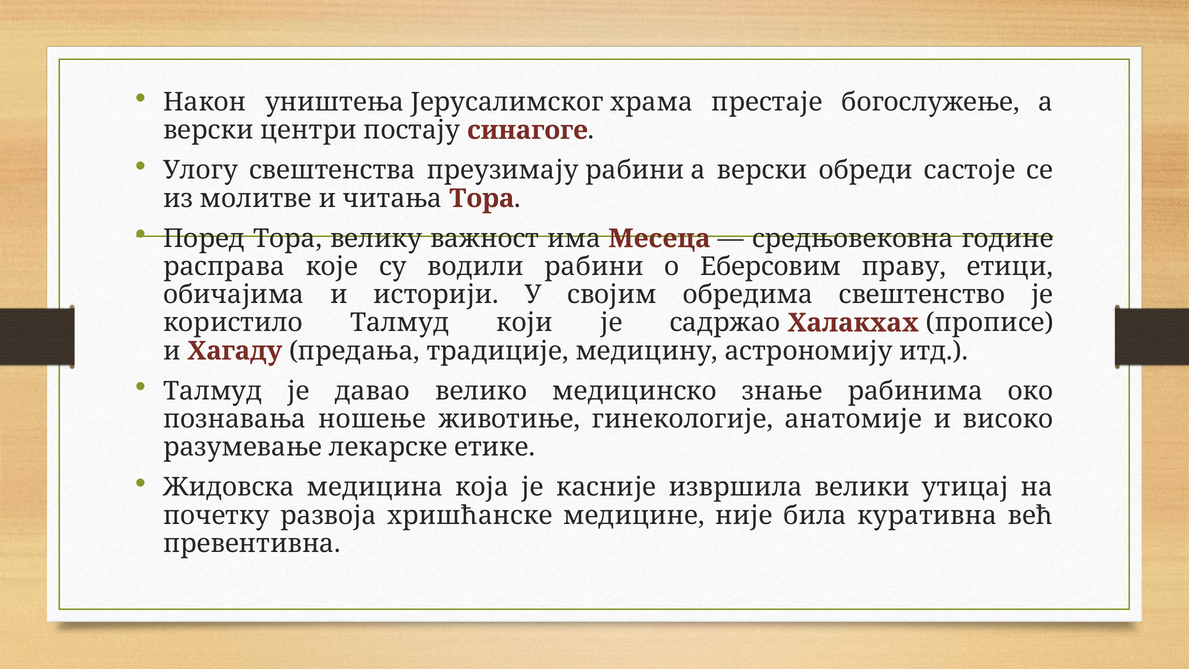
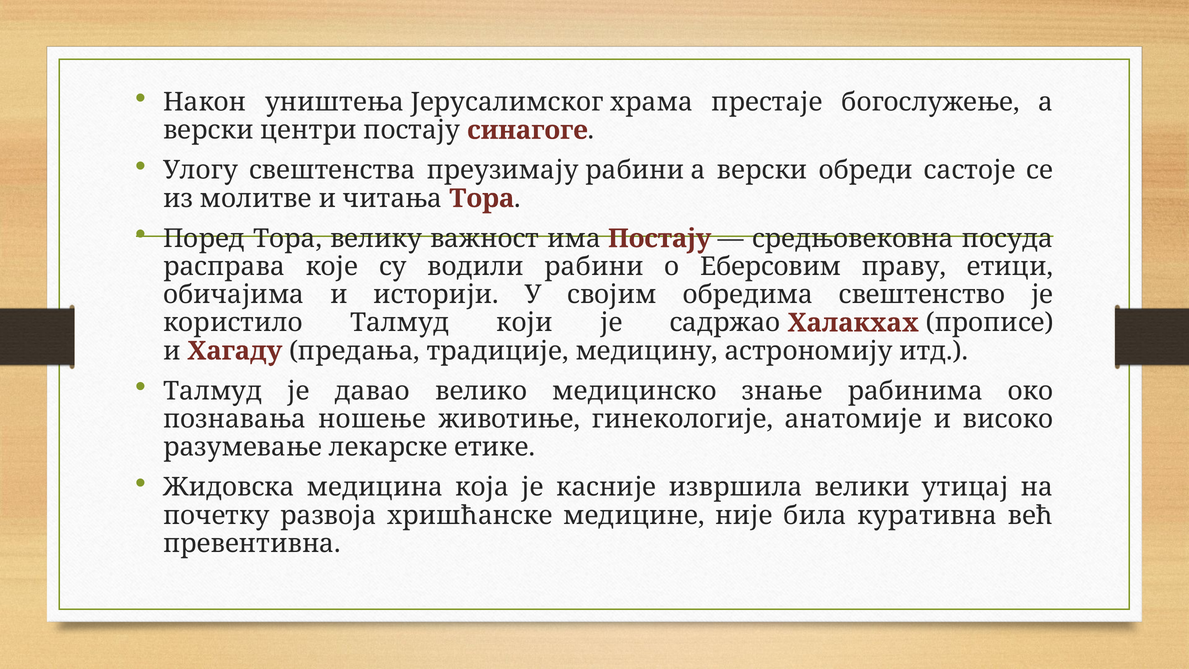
има Месеца: Месеца -> Постају
године: године -> посуда
